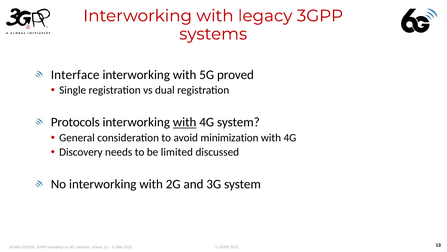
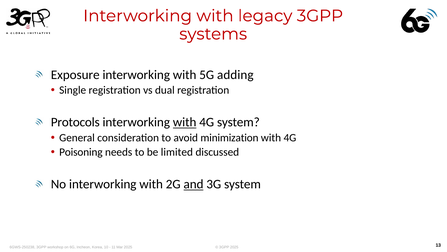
Interface: Interface -> Exposure
proved: proved -> adding
Discovery: Discovery -> Poisoning
and underline: none -> present
